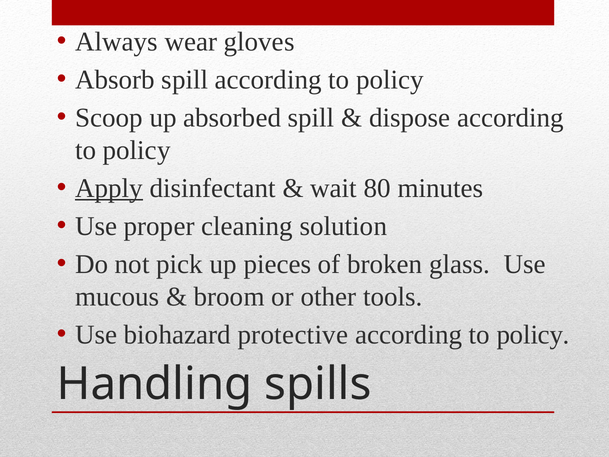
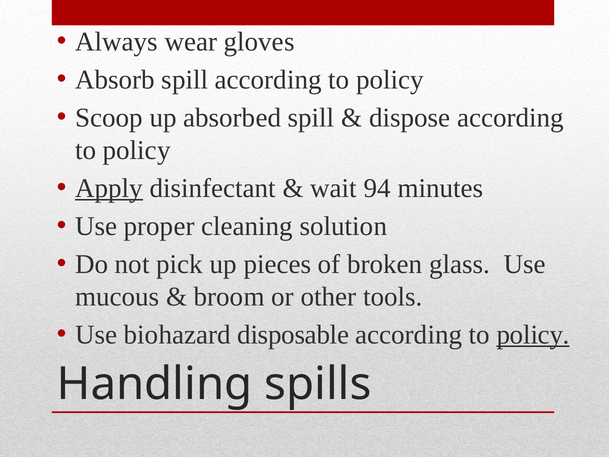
80: 80 -> 94
protective: protective -> disposable
policy at (533, 334) underline: none -> present
